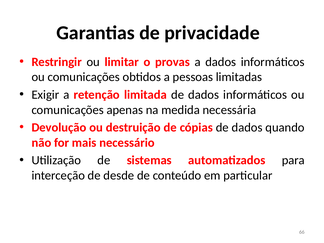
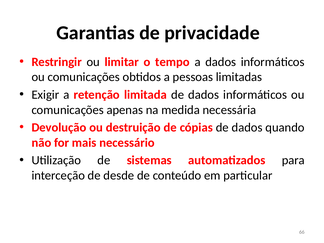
provas: provas -> tempo
